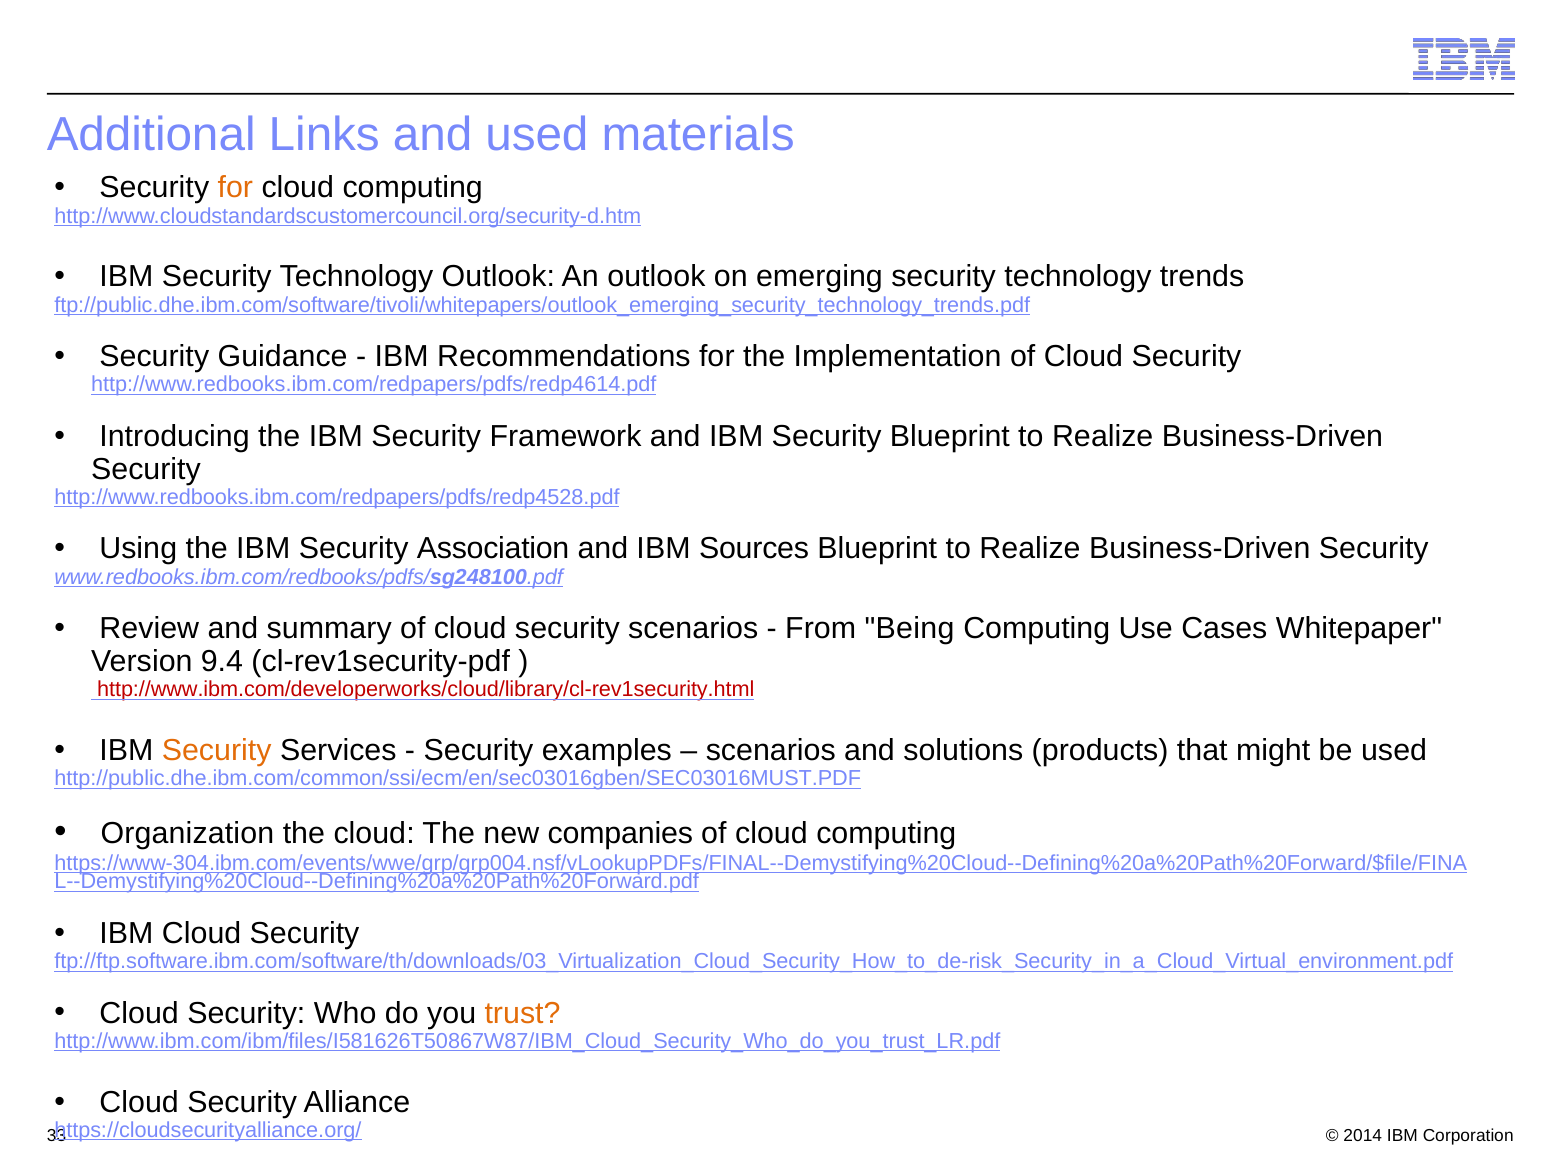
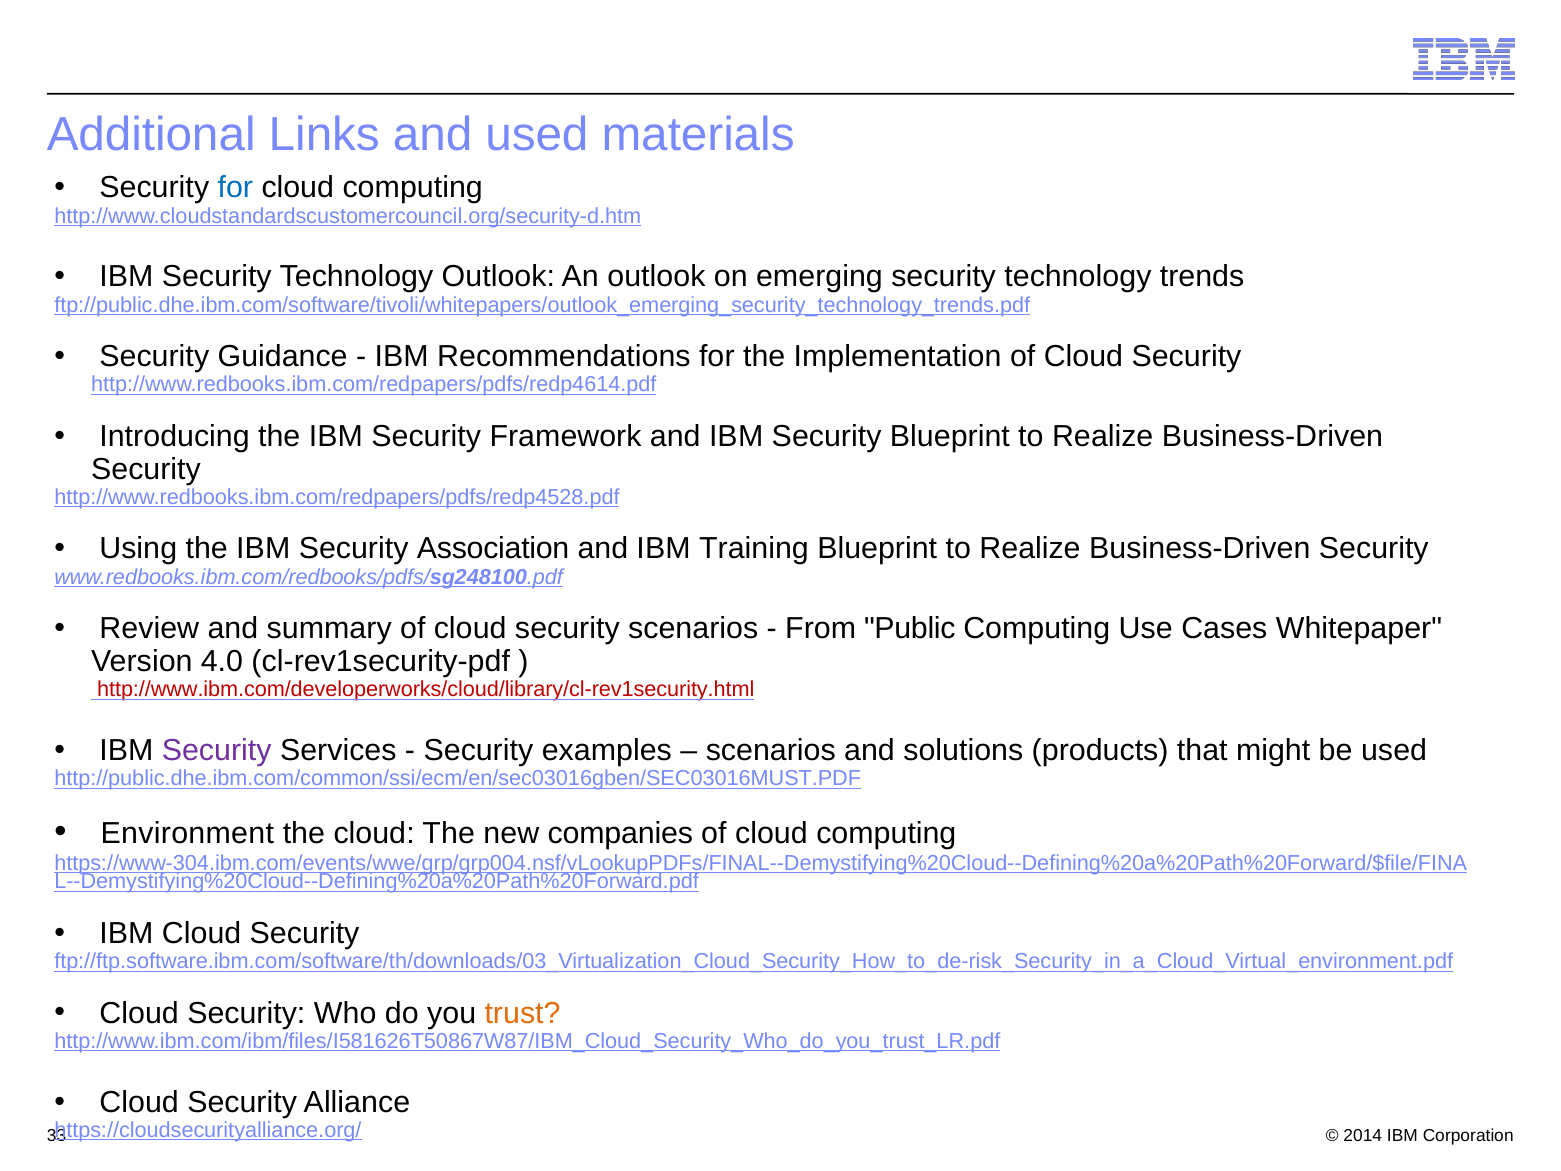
for at (235, 188) colour: orange -> blue
Sources: Sources -> Training
Being: Being -> Public
9.4: 9.4 -> 4.0
Security at (217, 750) colour: orange -> purple
Organization: Organization -> Environment
